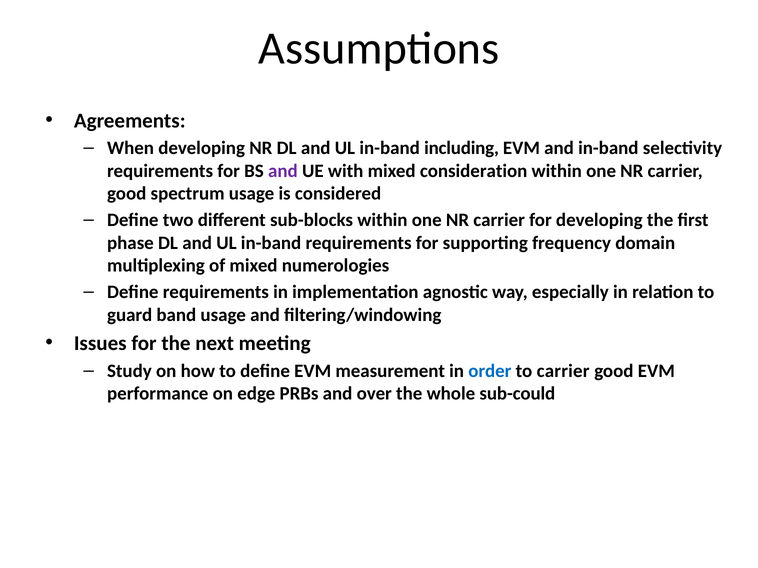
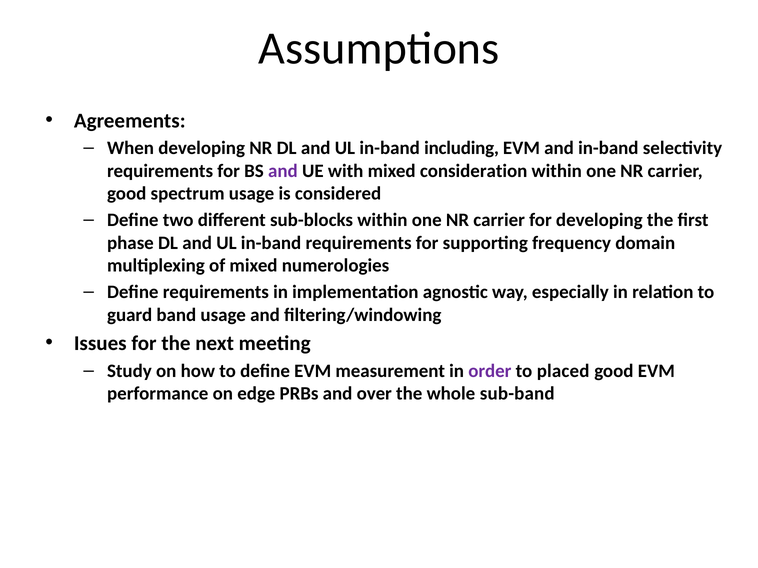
order colour: blue -> purple
to carrier: carrier -> placed
sub-could: sub-could -> sub-band
